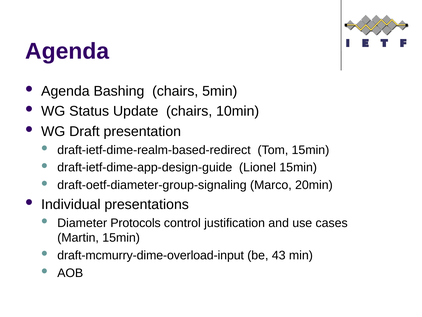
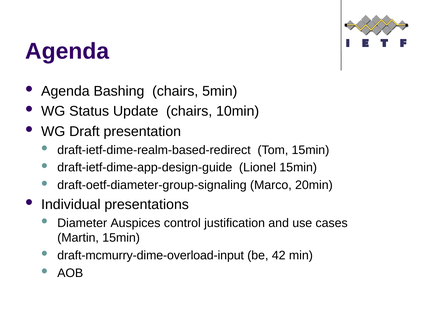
Protocols: Protocols -> Auspices
43: 43 -> 42
